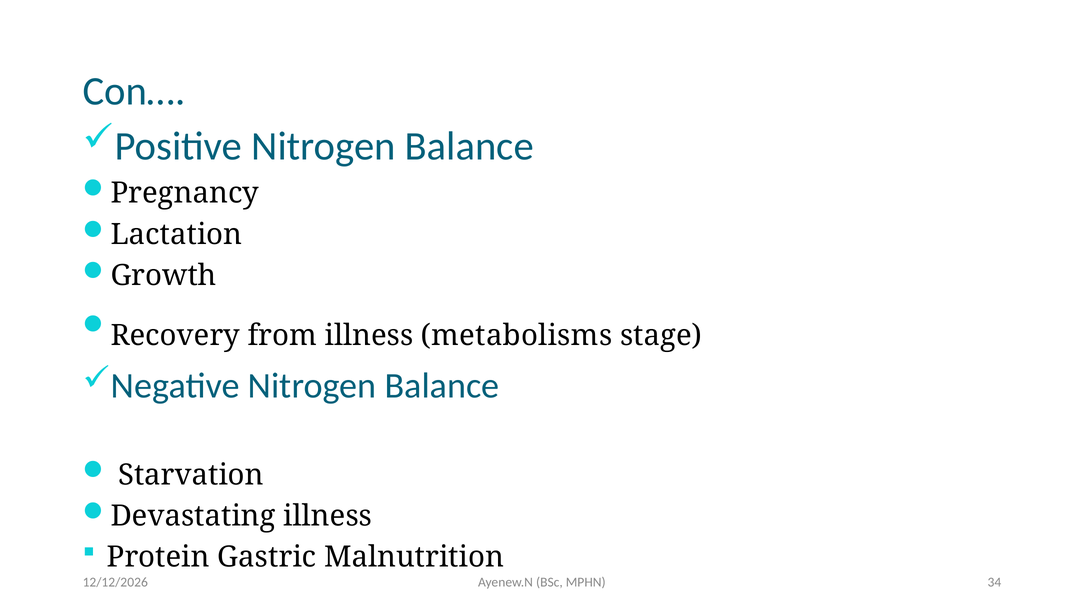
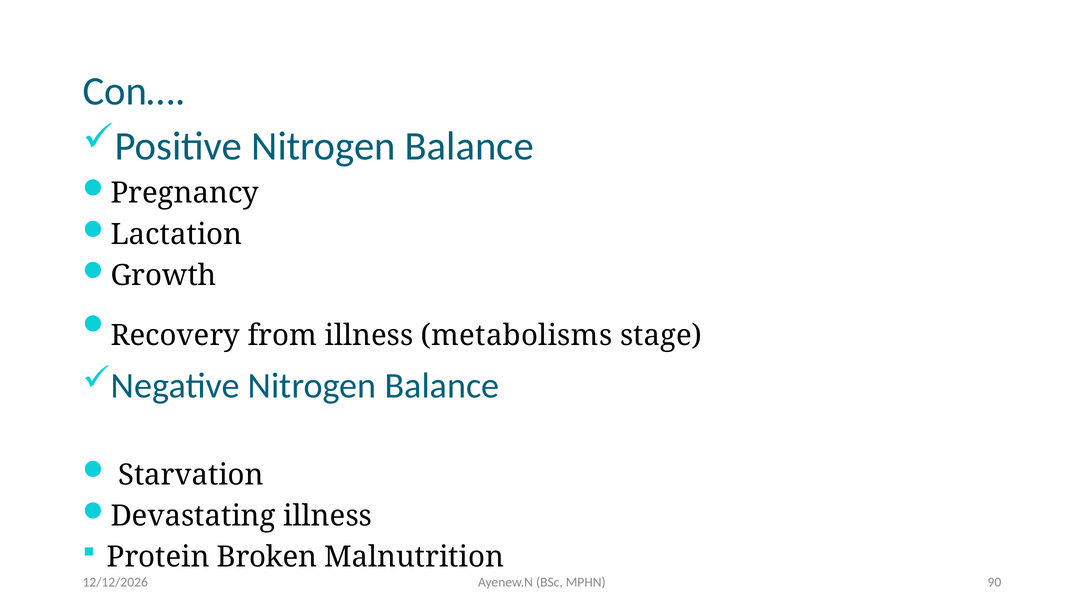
Gastric: Gastric -> Broken
34: 34 -> 90
